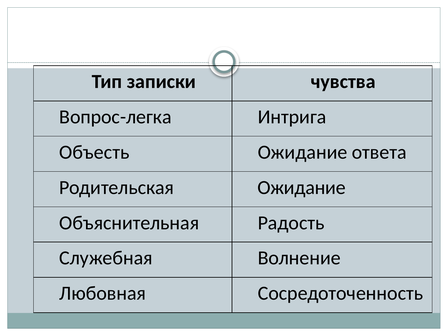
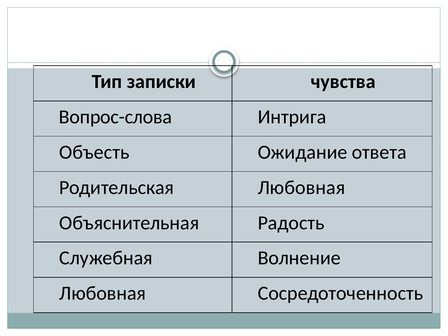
Вопрос-легка: Вопрос-легка -> Вопрос-слова
Родительская Ожидание: Ожидание -> Любовная
